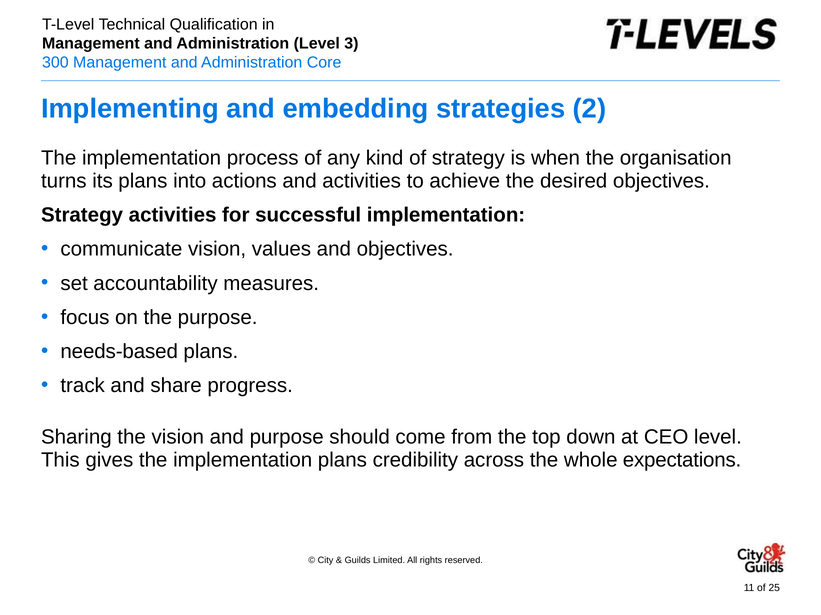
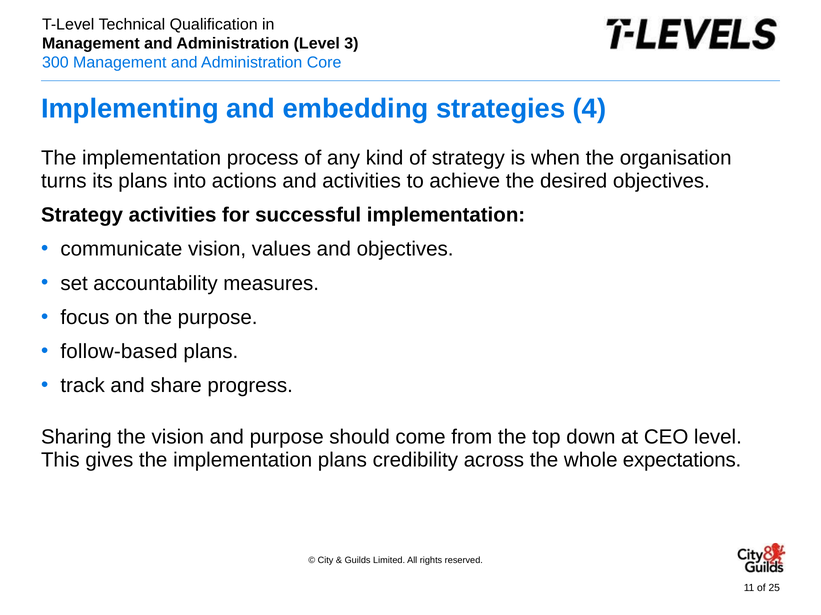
2: 2 -> 4
needs-based: needs-based -> follow-based
